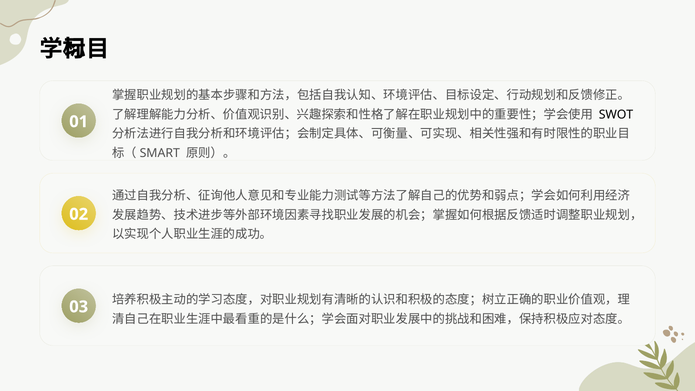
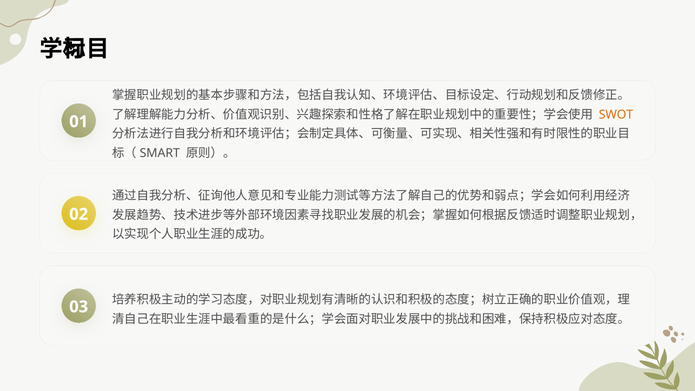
SWOT colour: black -> orange
